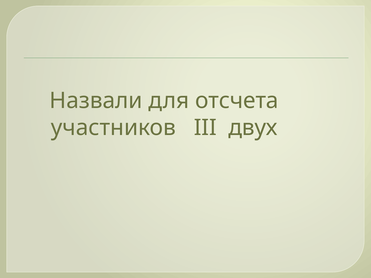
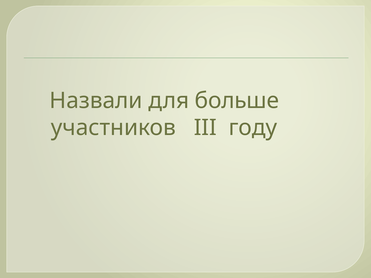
отсчета: отсчета -> больше
двух: двух -> году
